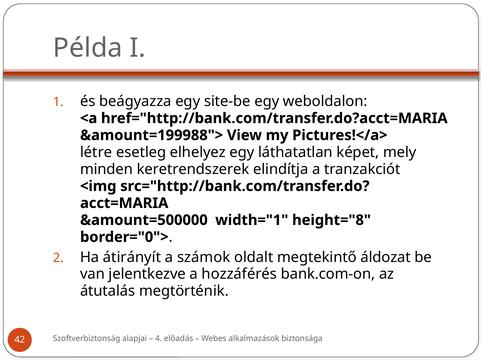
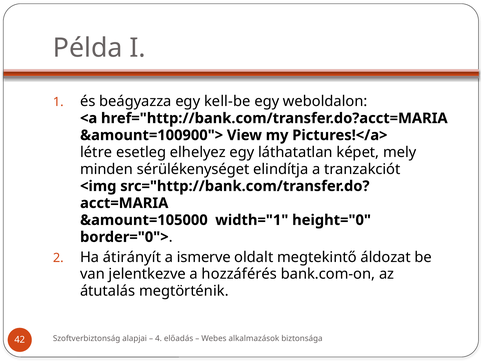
site-be: site-be -> kell-be
&amount=199988">: &amount=199988"> -> &amount=100900">
keretrendszerek: keretrendszerek -> sérülékenységet
&amount=500000: &amount=500000 -> &amount=105000
height="8: height="8 -> height="0
számok: számok -> ismerve
